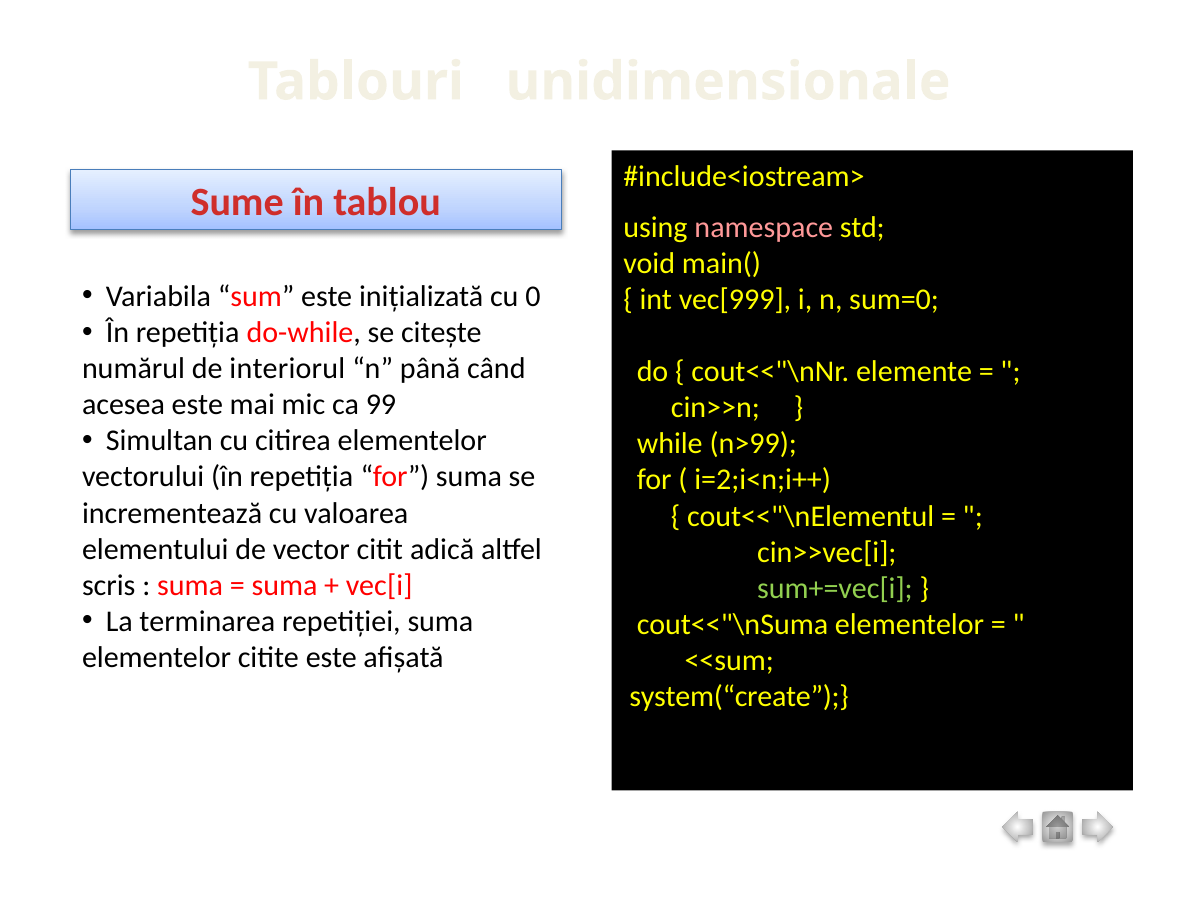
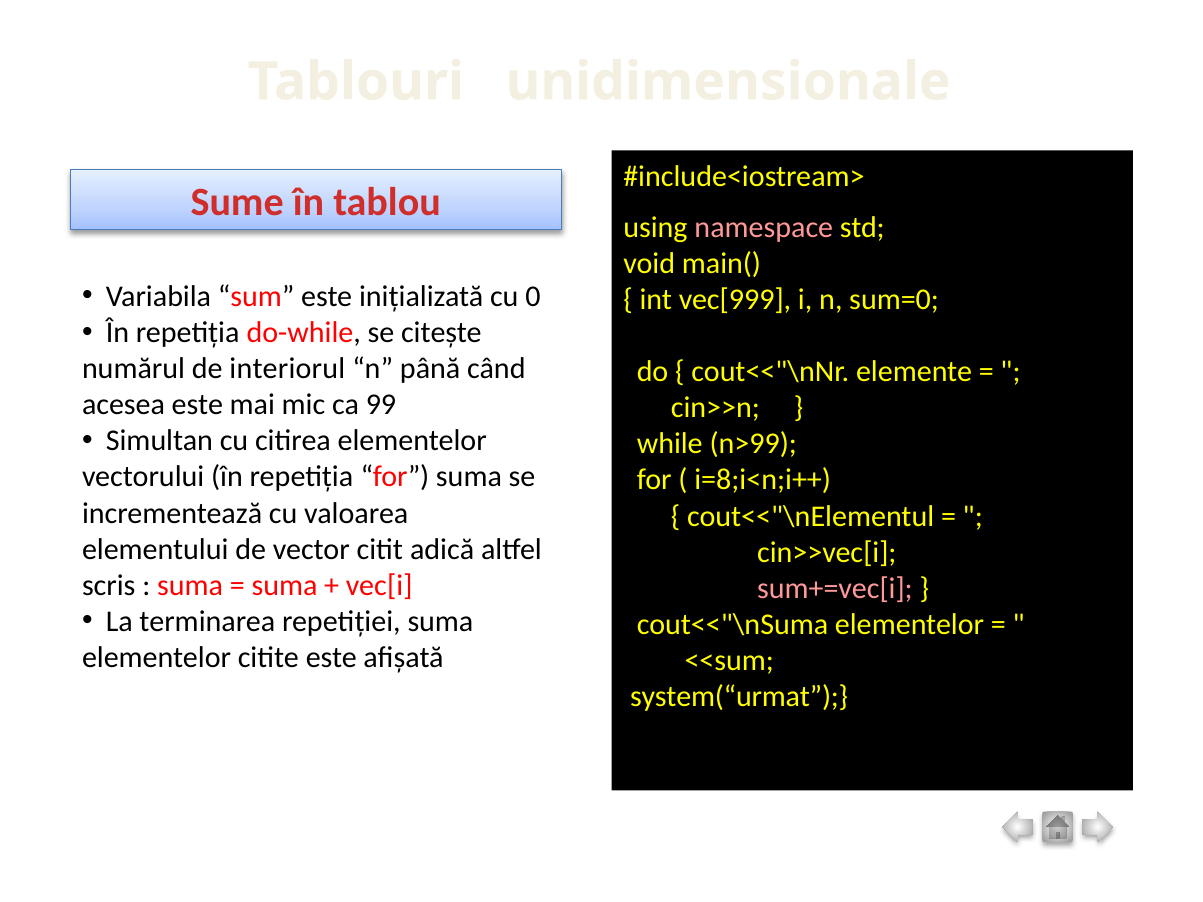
i=2;i<n;i++: i=2;i<n;i++ -> i=8;i<n;i++
sum+=vec[i colour: light green -> pink
system(“create: system(“create -> system(“urmat
